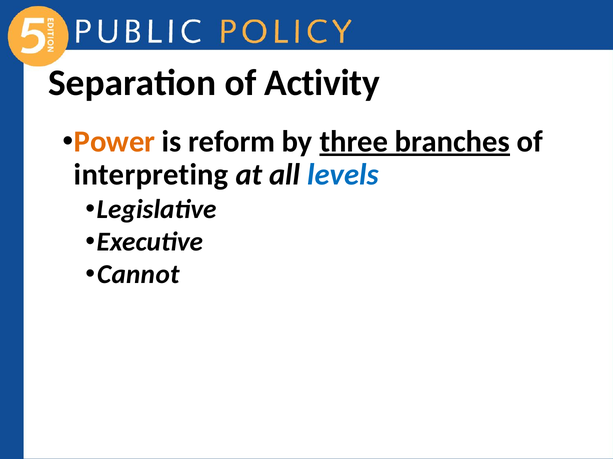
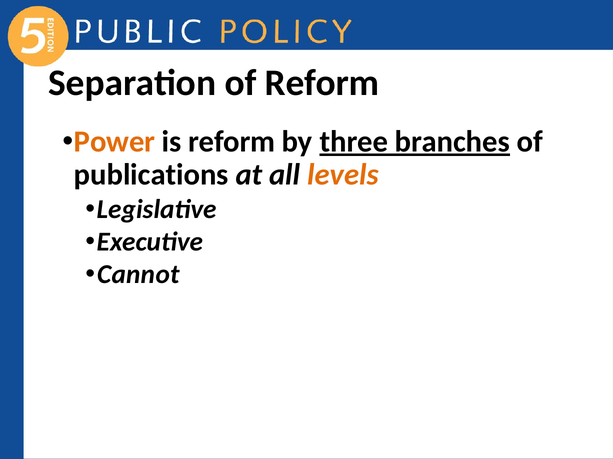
of Activity: Activity -> Reform
interpreting: interpreting -> publications
levels colour: blue -> orange
